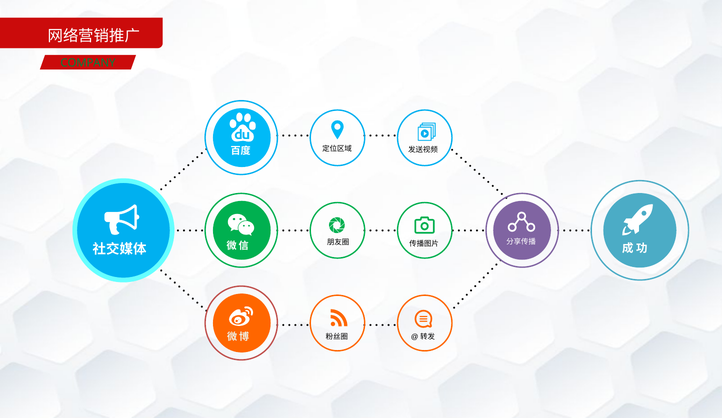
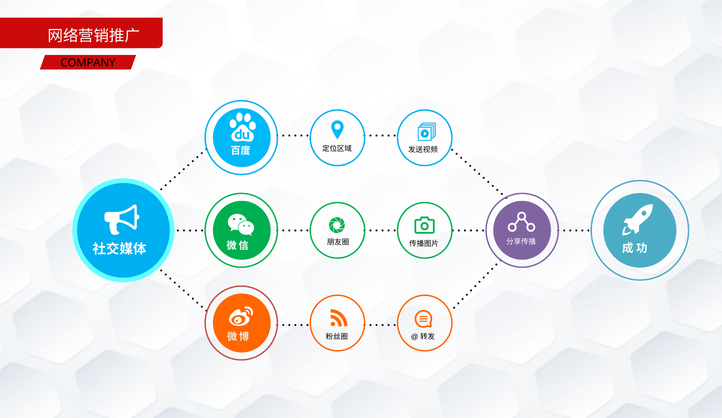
COMPANY colour: green -> black
